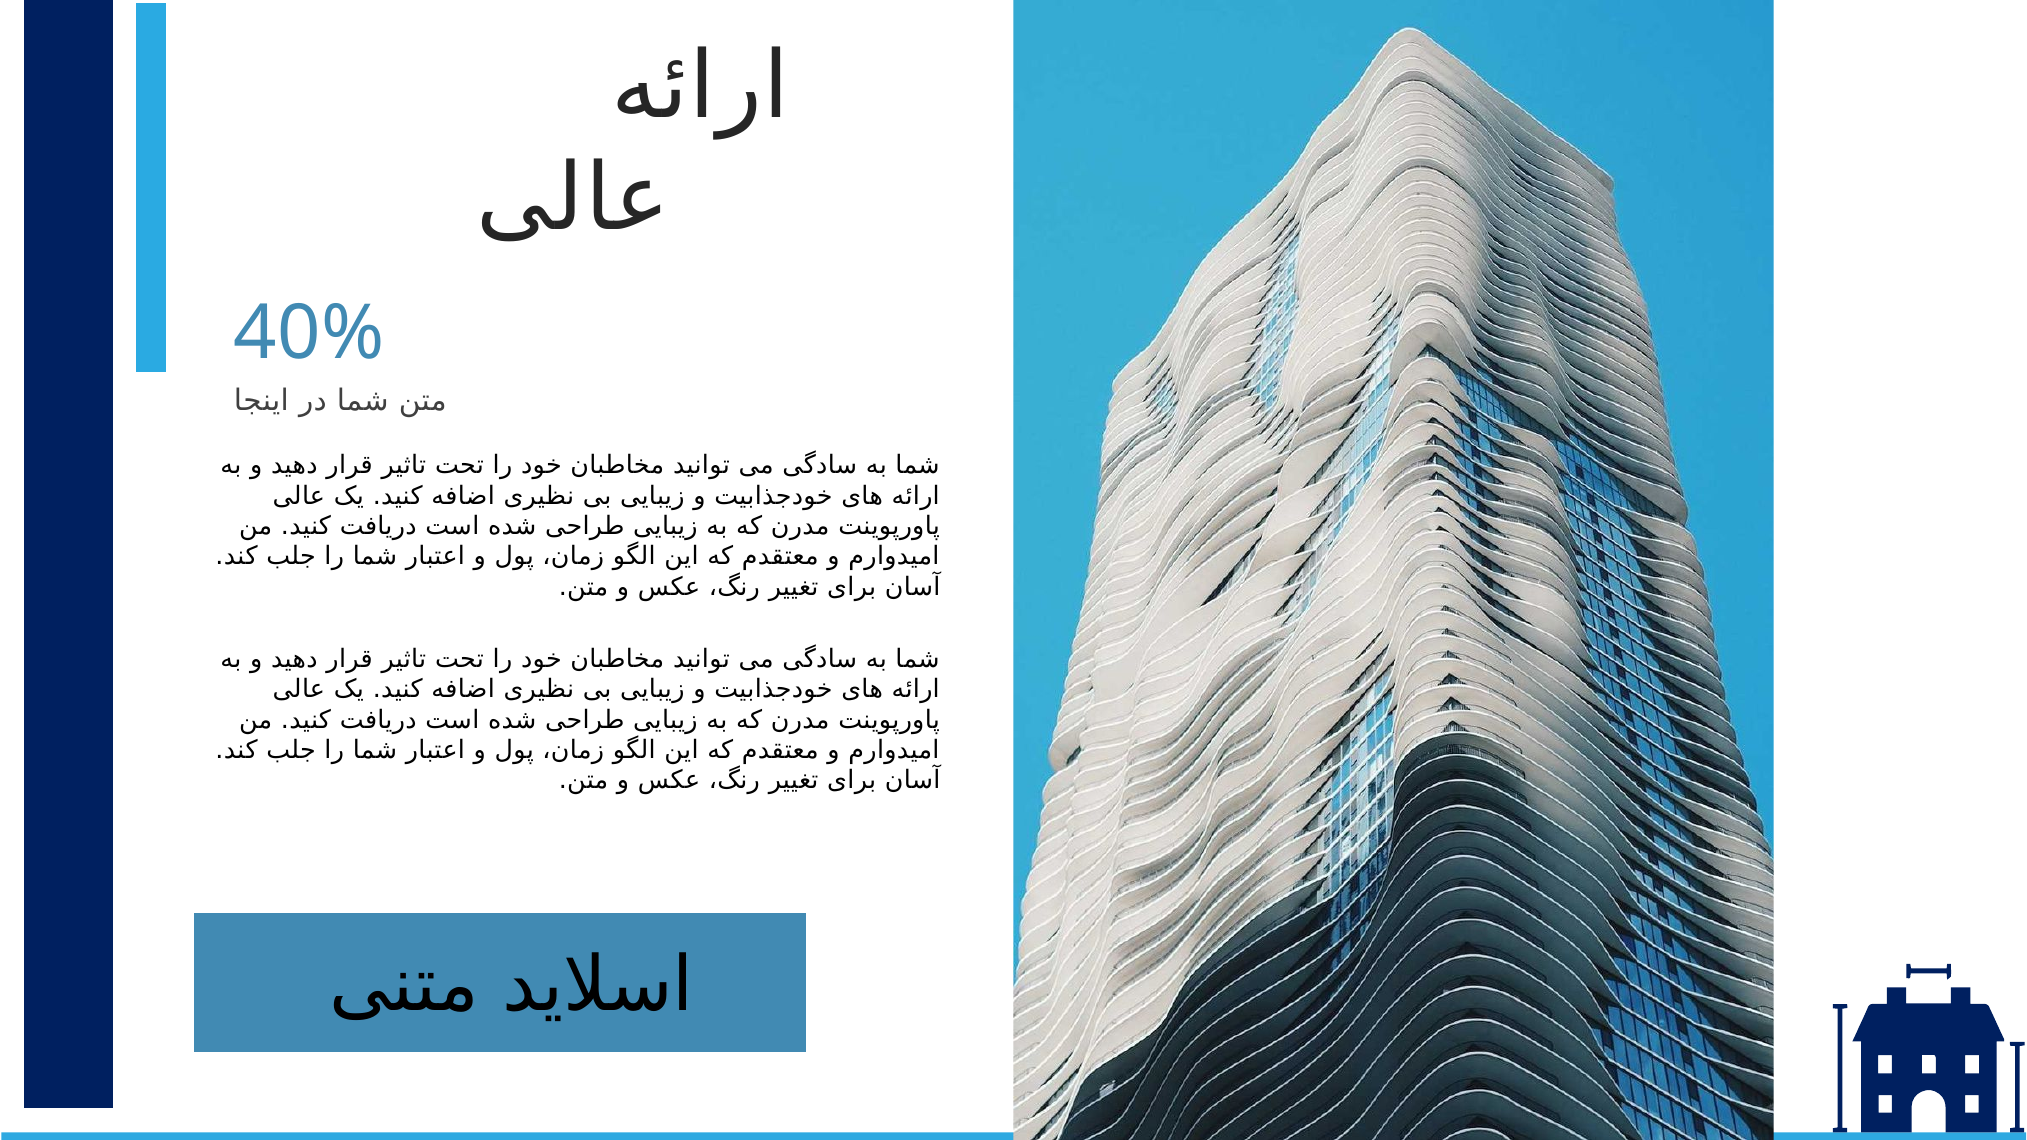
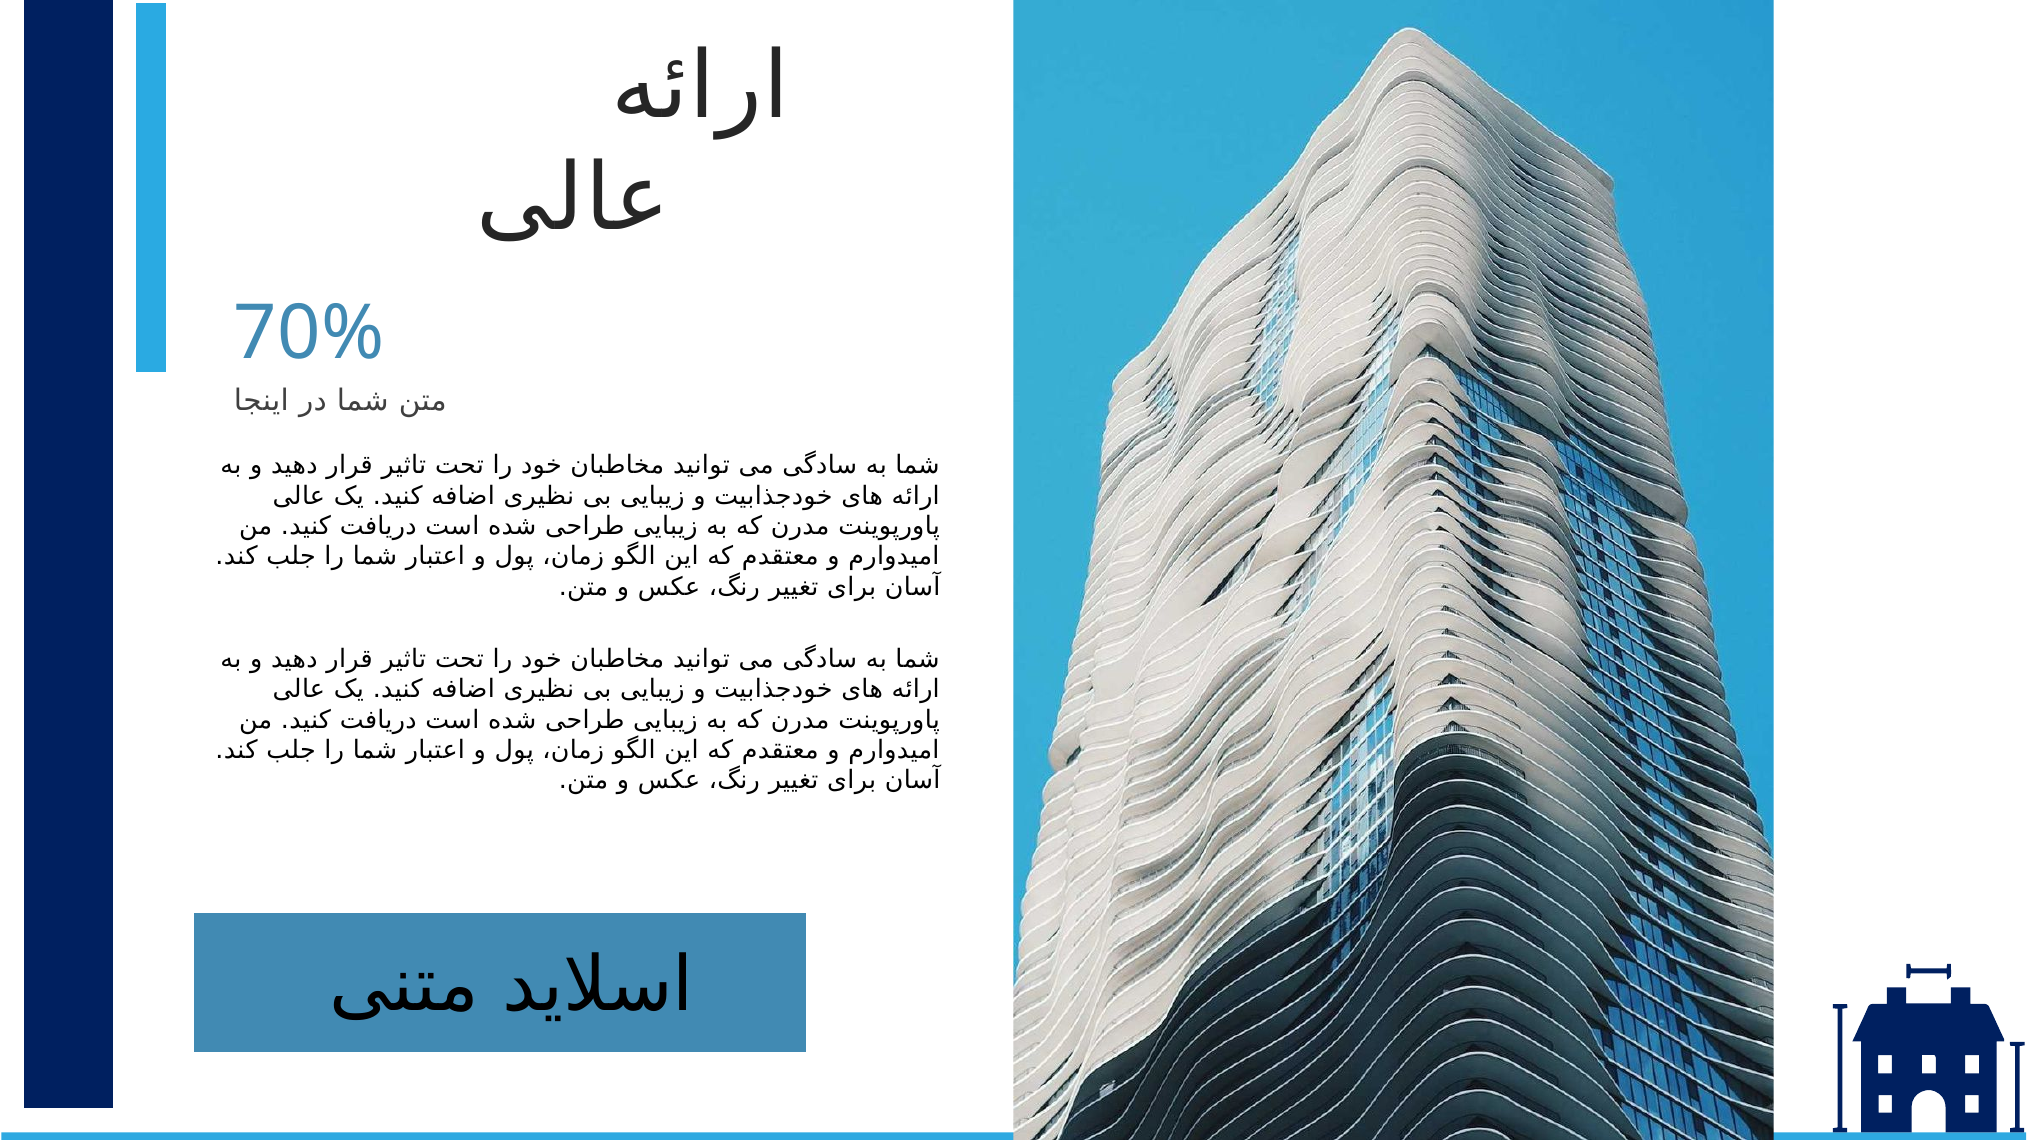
40%: 40% -> 70%
